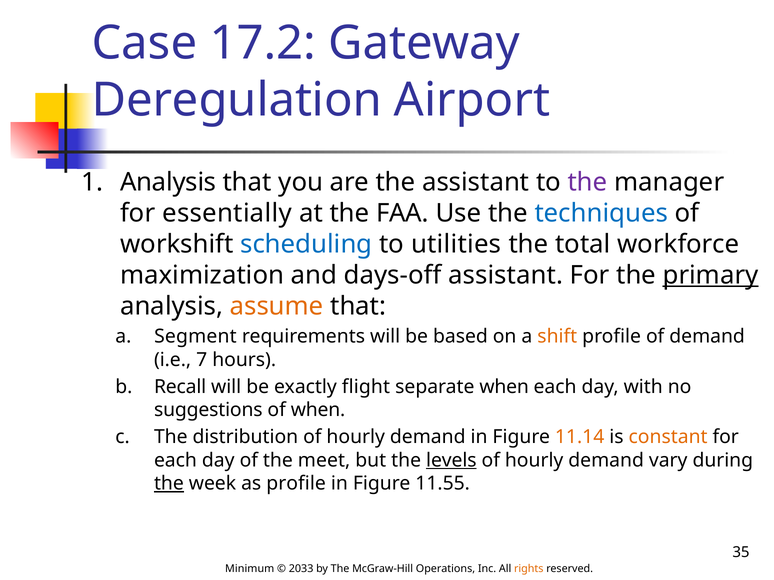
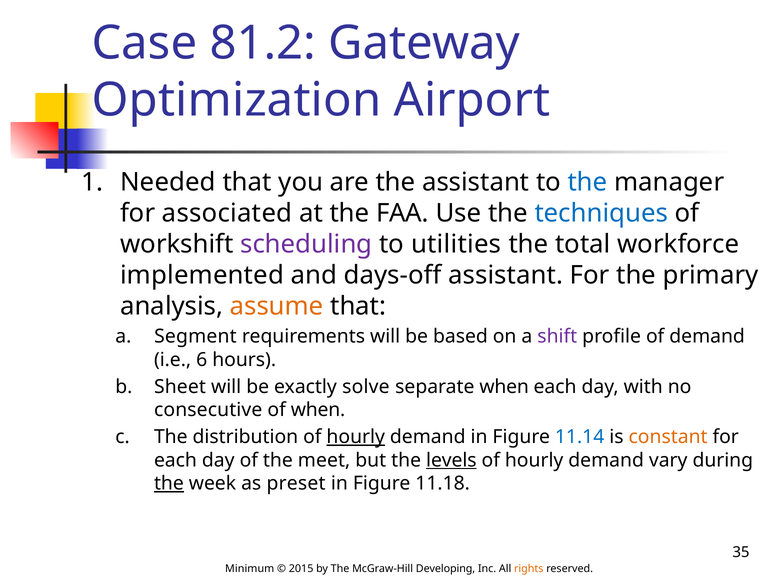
17.2: 17.2 -> 81.2
Deregulation: Deregulation -> Optimization
Analysis at (168, 182): Analysis -> Needed
the at (588, 182) colour: purple -> blue
essentially: essentially -> associated
scheduling colour: blue -> purple
maximization: maximization -> implemented
primary underline: present -> none
shift colour: orange -> purple
7: 7 -> 6
Recall: Recall -> Sheet
flight: flight -> solve
suggestions: suggestions -> consecutive
hourly at (356, 437) underline: none -> present
11.14 colour: orange -> blue
as profile: profile -> preset
11.55: 11.55 -> 11.18
2033: 2033 -> 2015
Operations: Operations -> Developing
